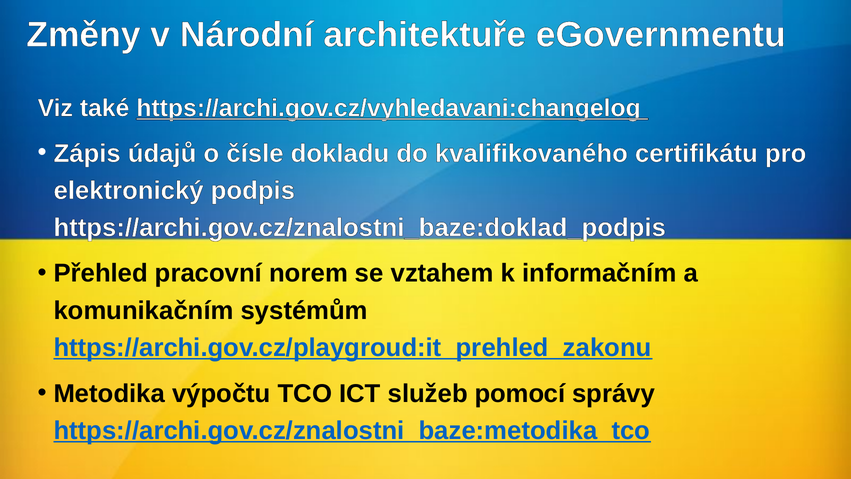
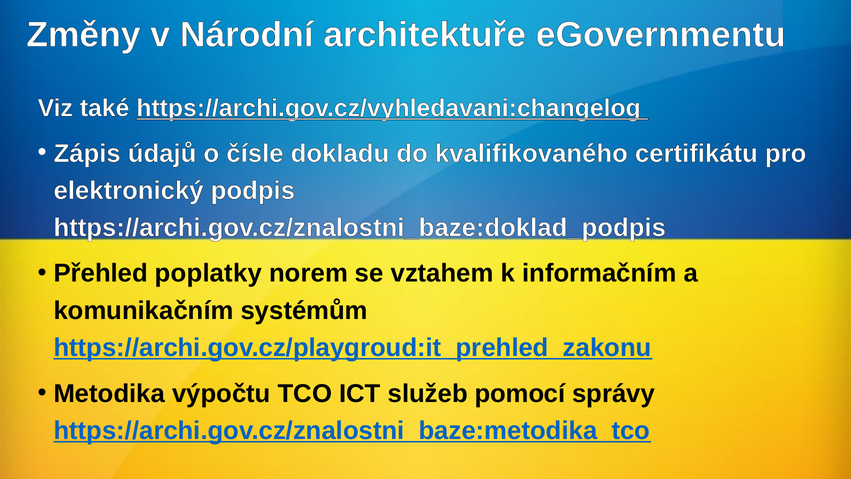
pracovní: pracovní -> poplatky
